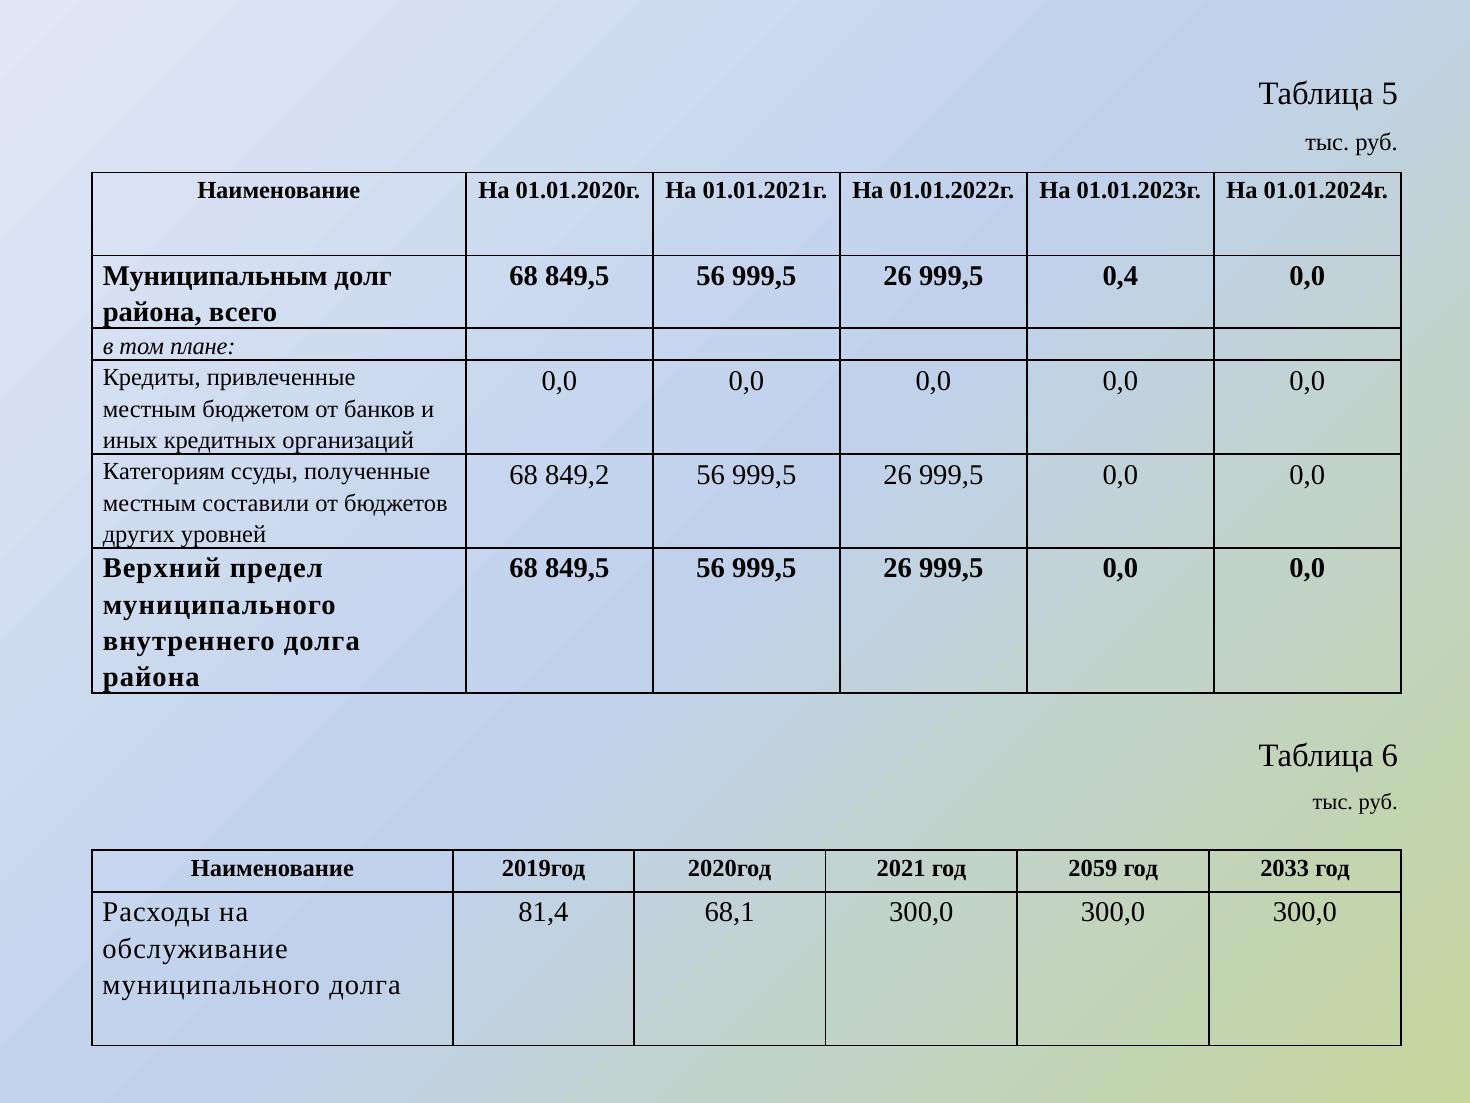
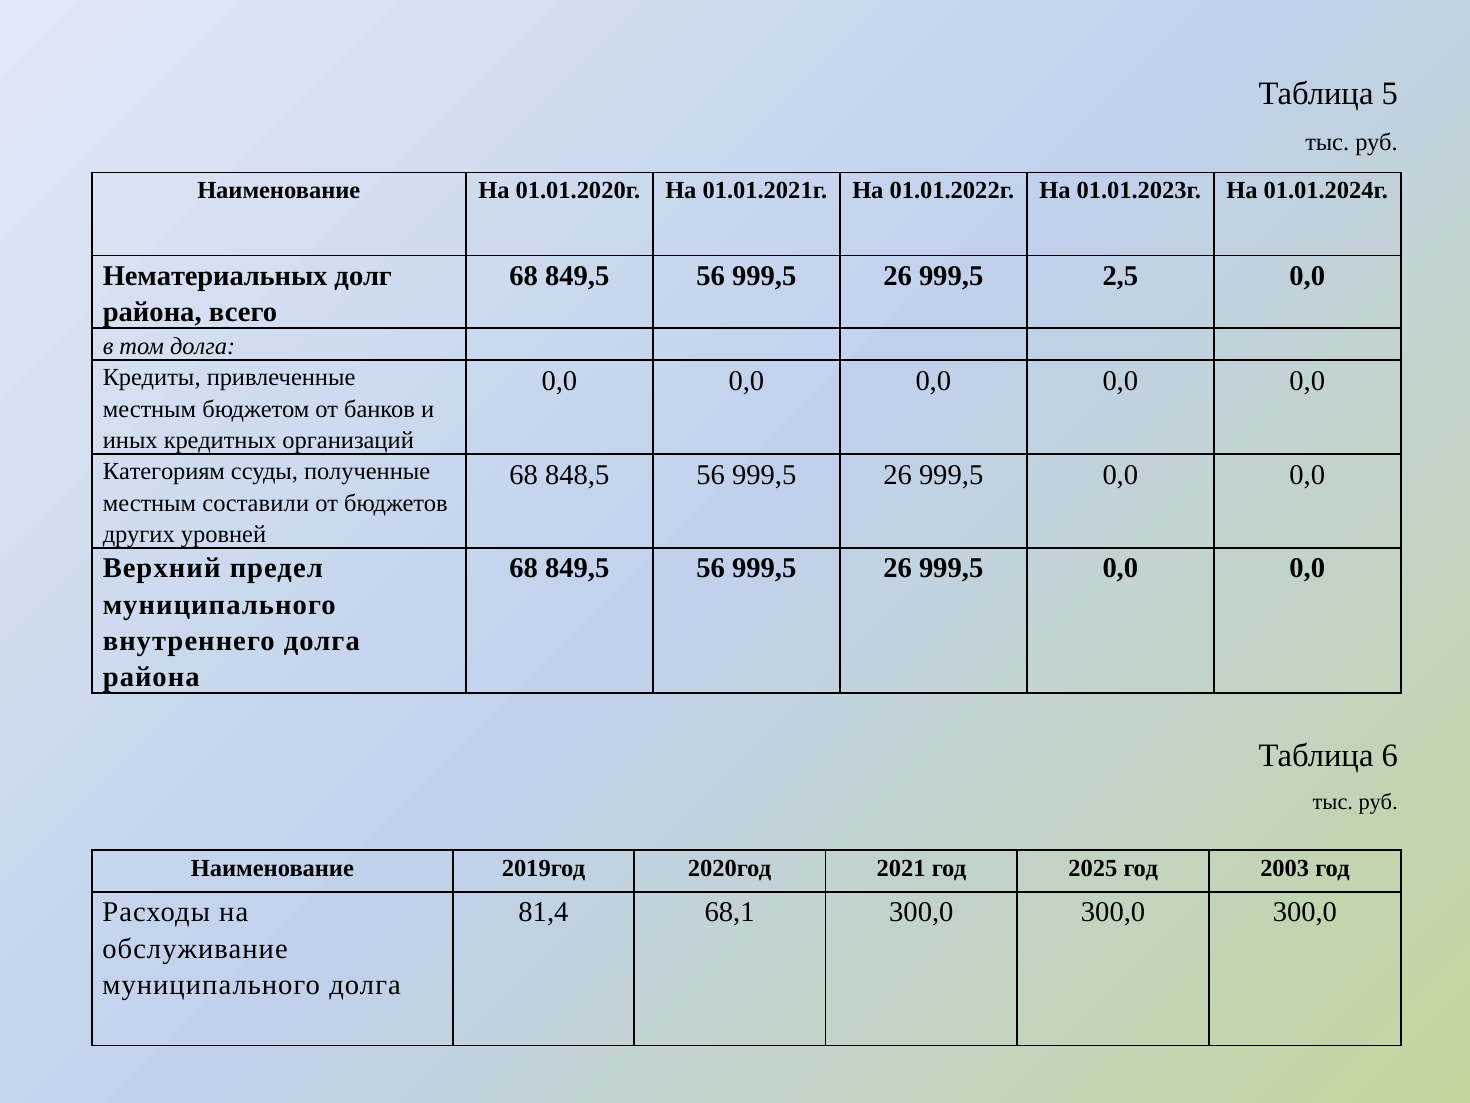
Муниципальным: Муниципальным -> Нематериальных
0,4: 0,4 -> 2,5
том плане: плане -> долга
849,2: 849,2 -> 848,5
2059: 2059 -> 2025
2033: 2033 -> 2003
